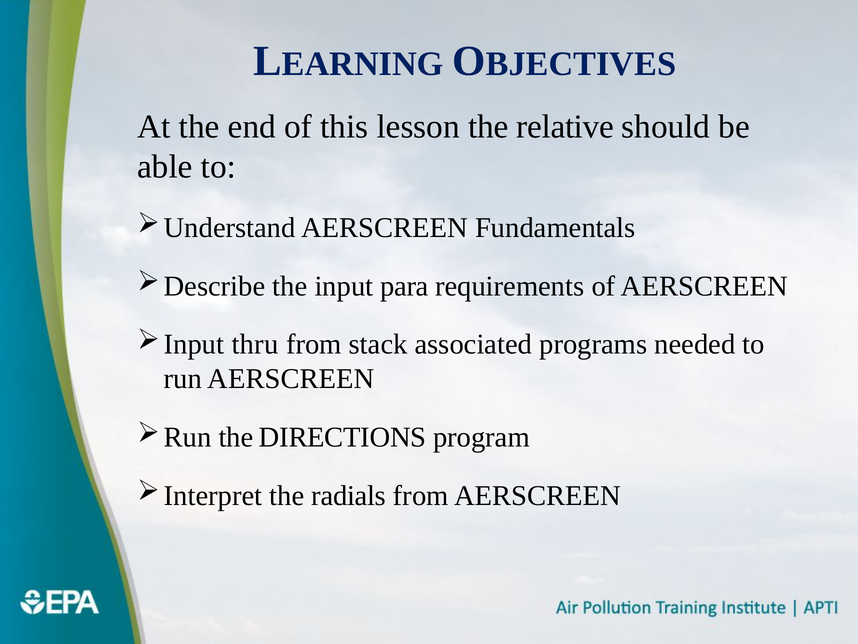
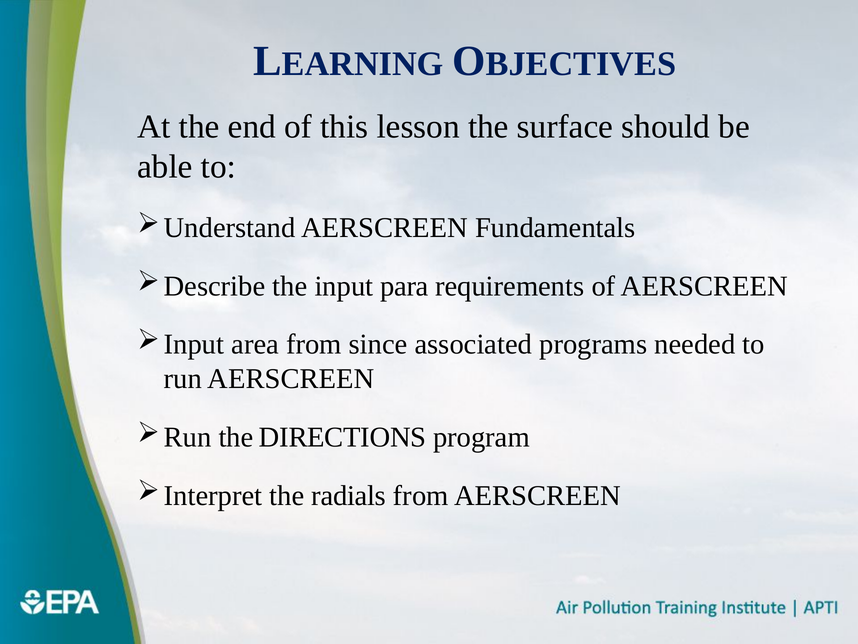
relative: relative -> surface
thru: thru -> area
stack: stack -> since
